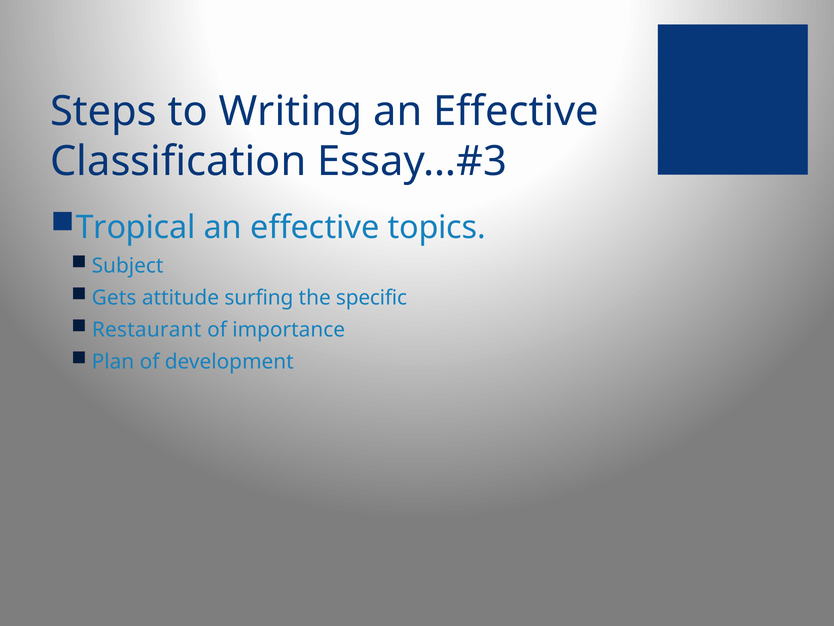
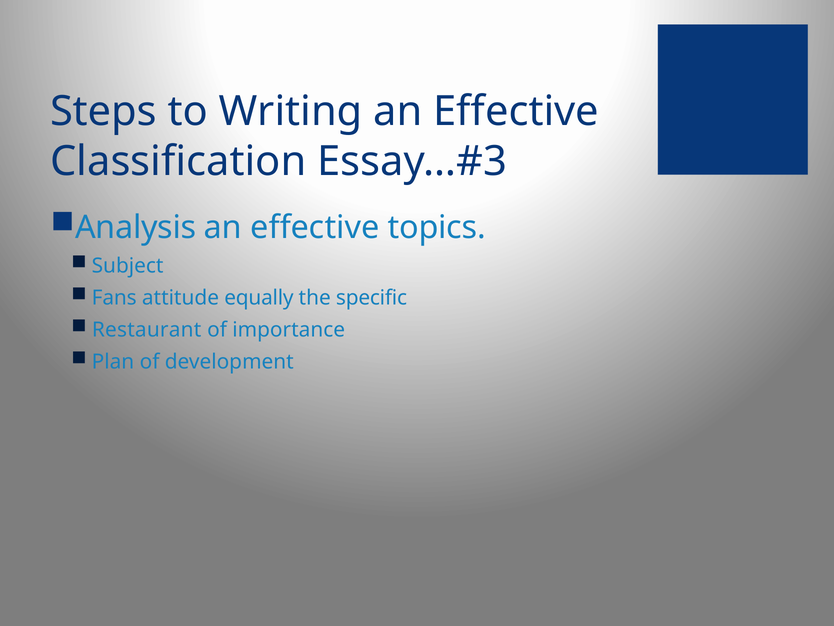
Tropical: Tropical -> Analysis
Gets: Gets -> Fans
surfing: surfing -> equally
